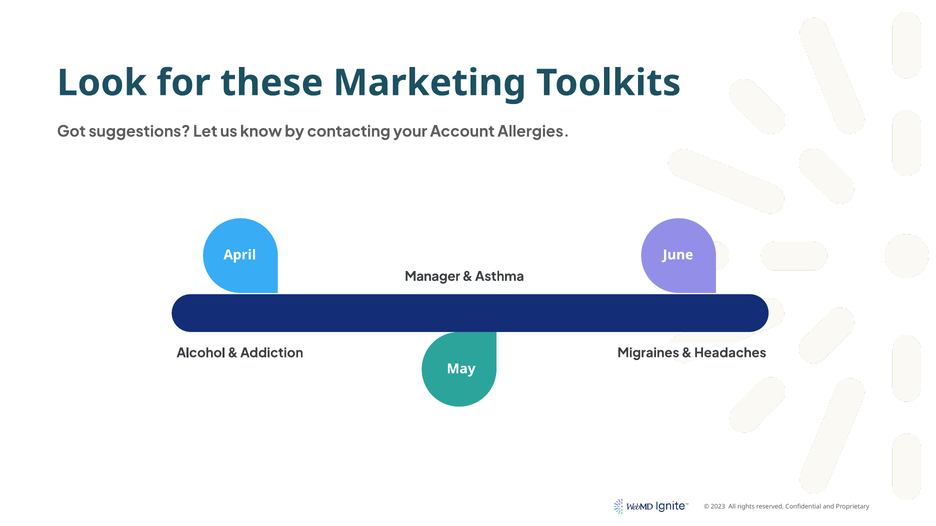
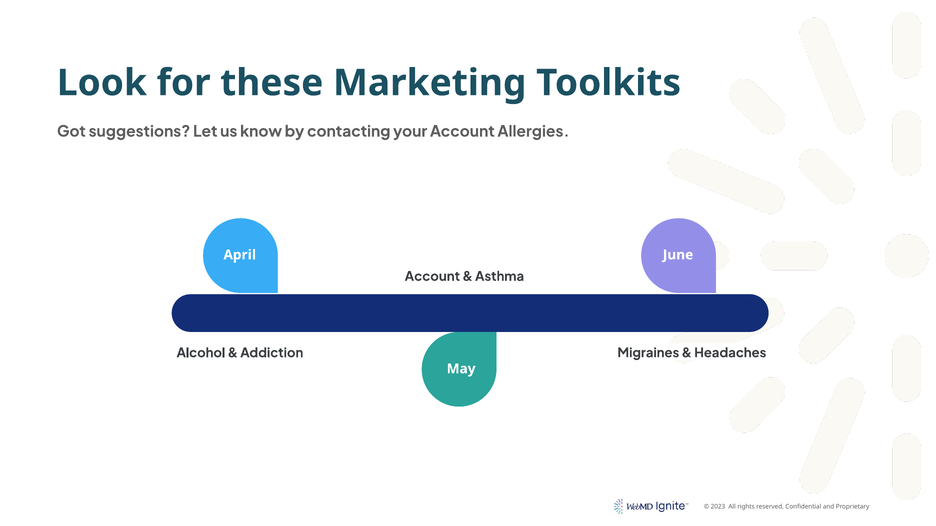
Manager at (432, 277): Manager -> Account
